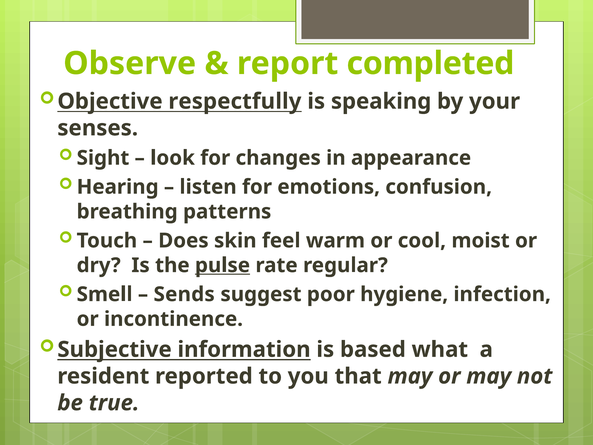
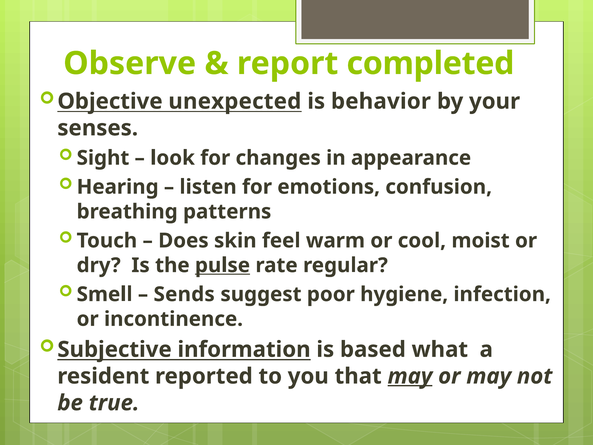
respectfully: respectfully -> unexpected
speaking: speaking -> behavior
may at (410, 376) underline: none -> present
